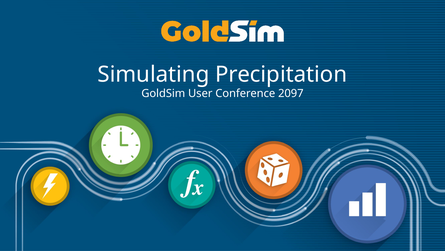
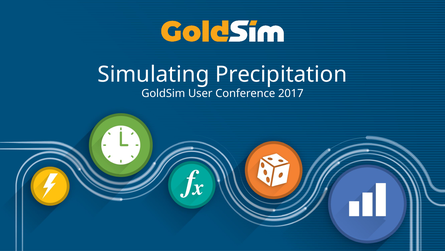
2097: 2097 -> 2017
